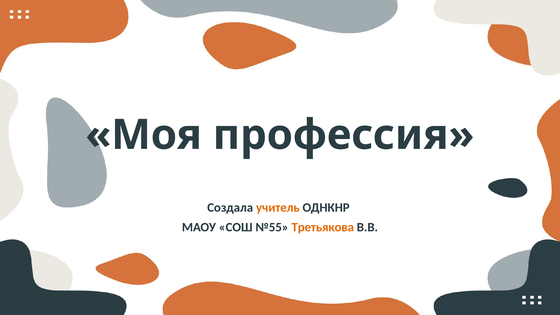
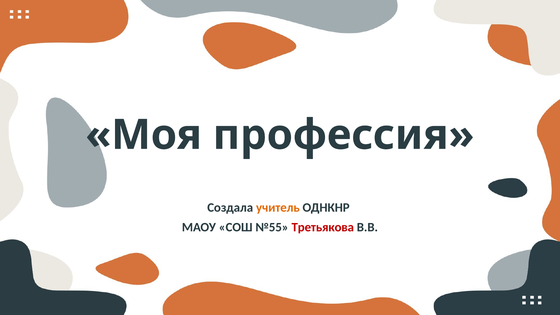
Третьякова colour: orange -> red
